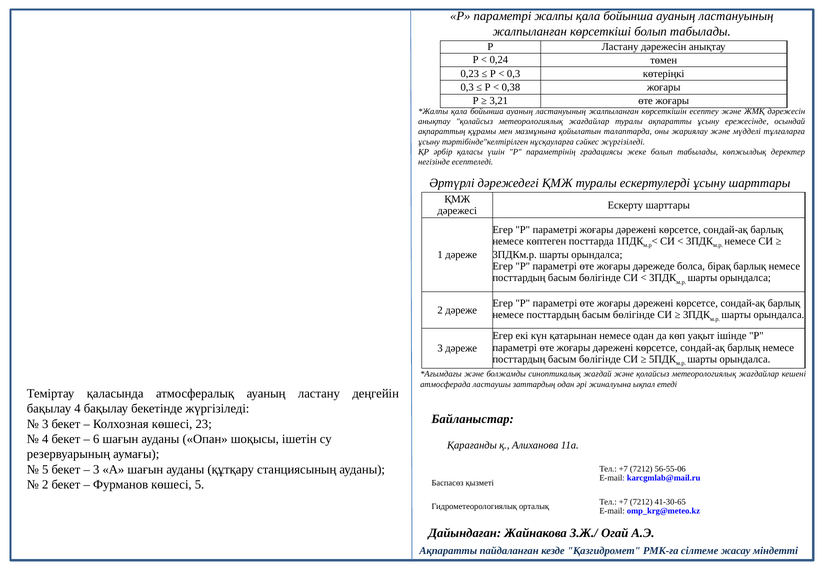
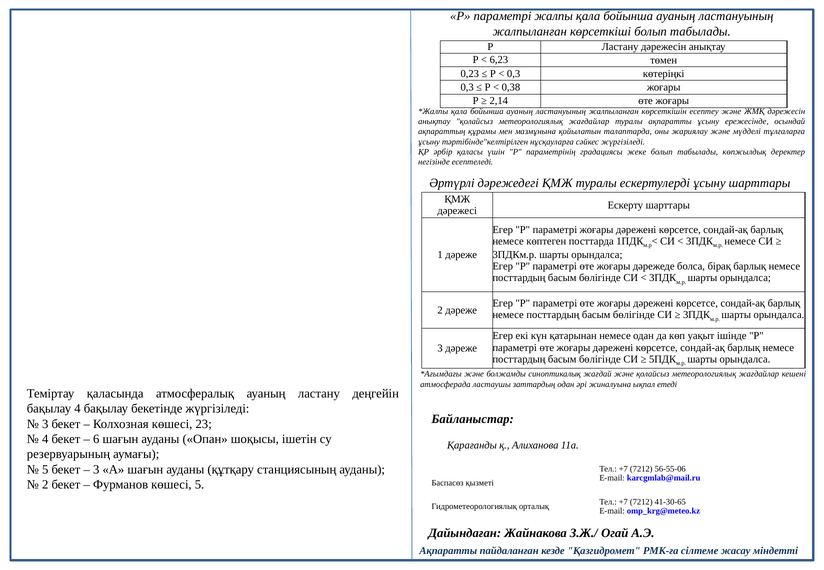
0,24: 0,24 -> 6,23
3,21: 3,21 -> 2,14
